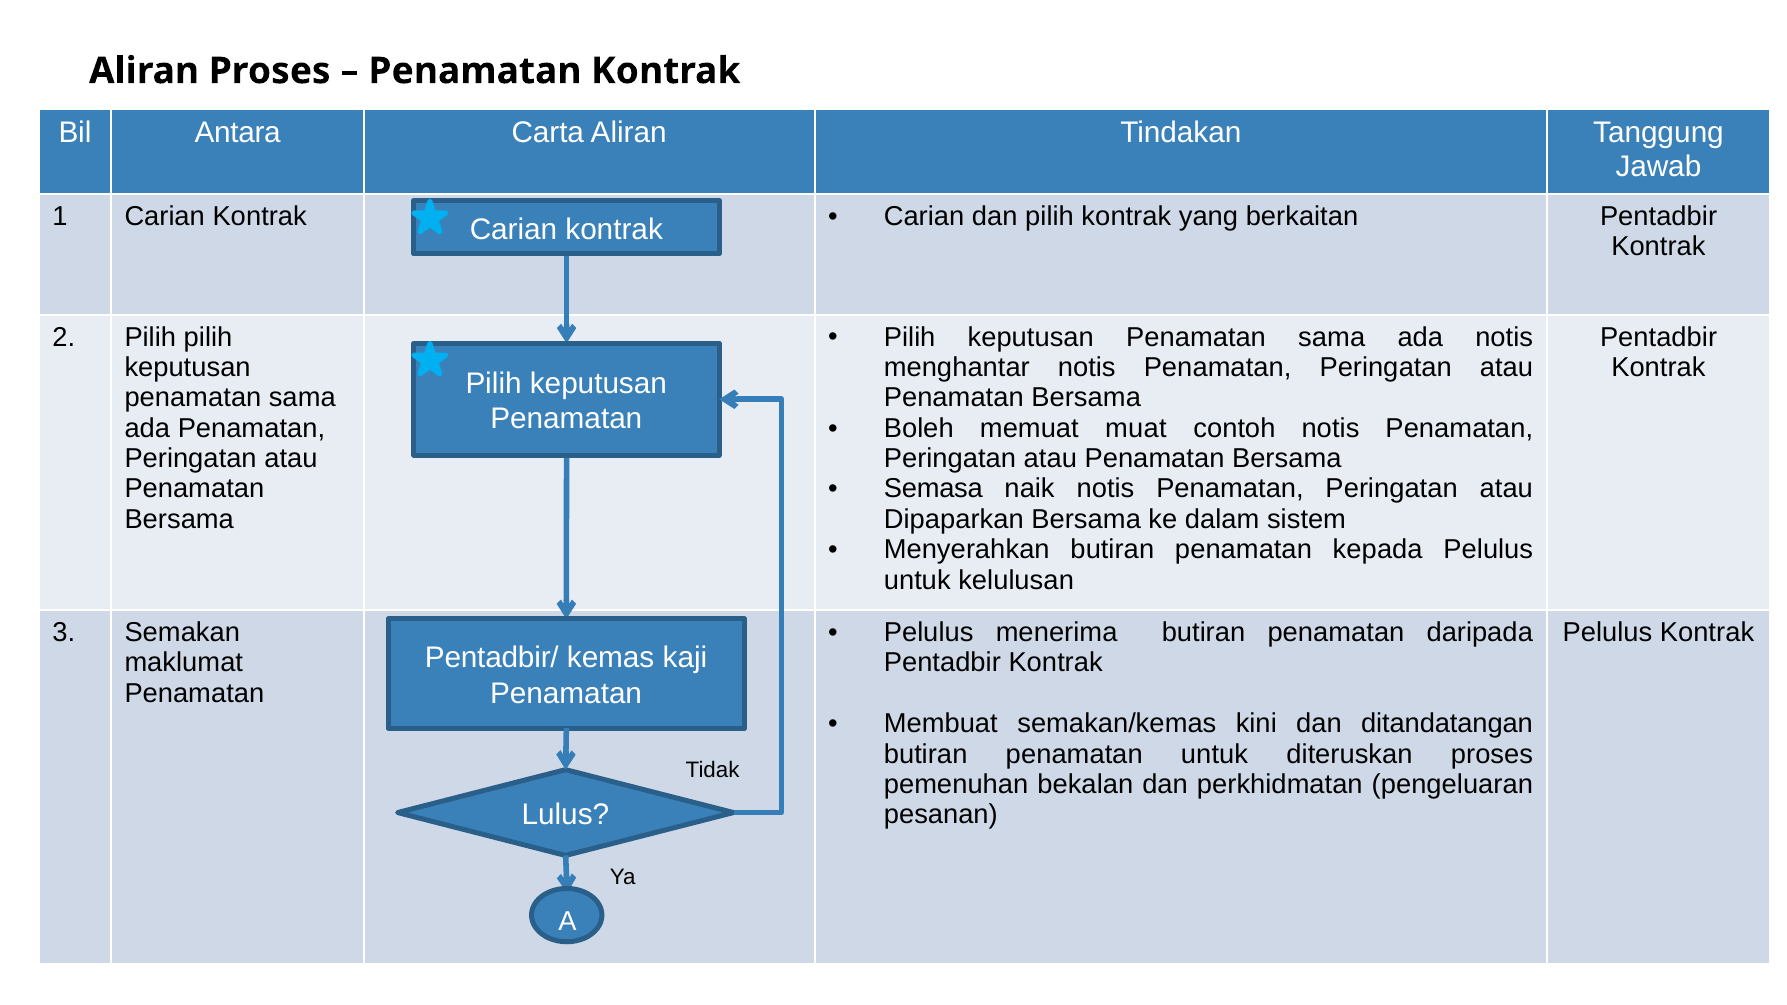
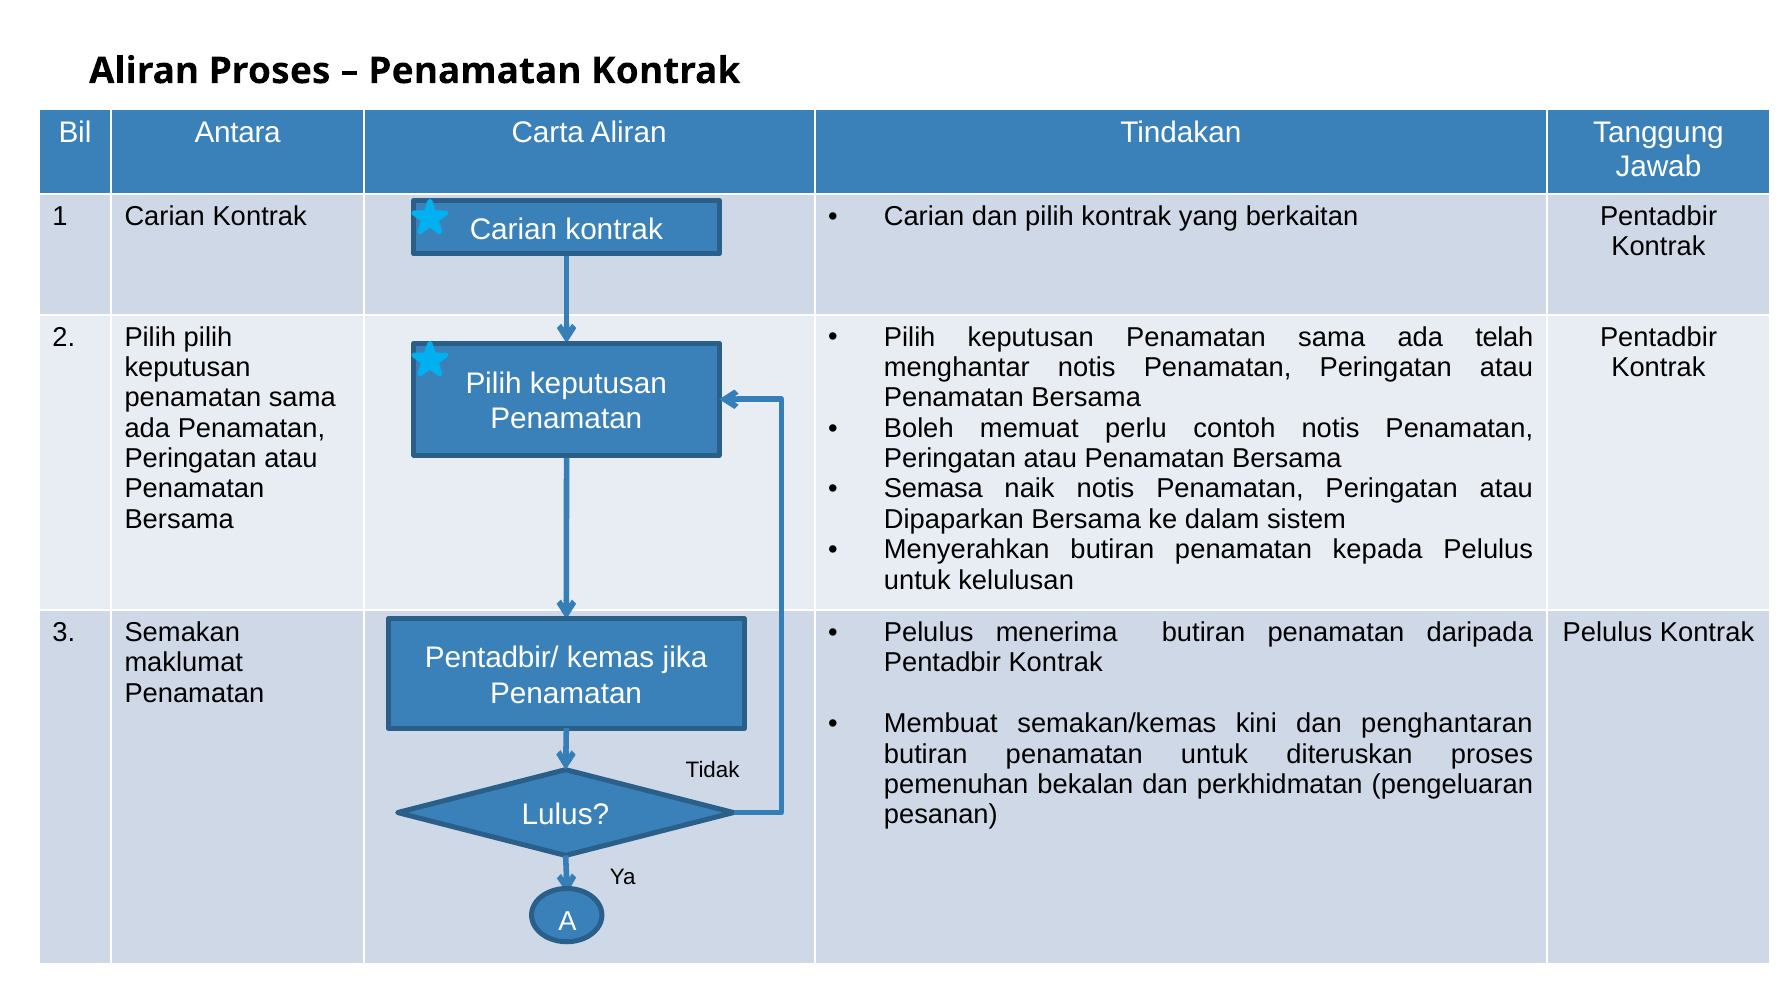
ada notis: notis -> telah
muat: muat -> perlu
kaji: kaji -> jika
ditandatangan: ditandatangan -> penghantaran
